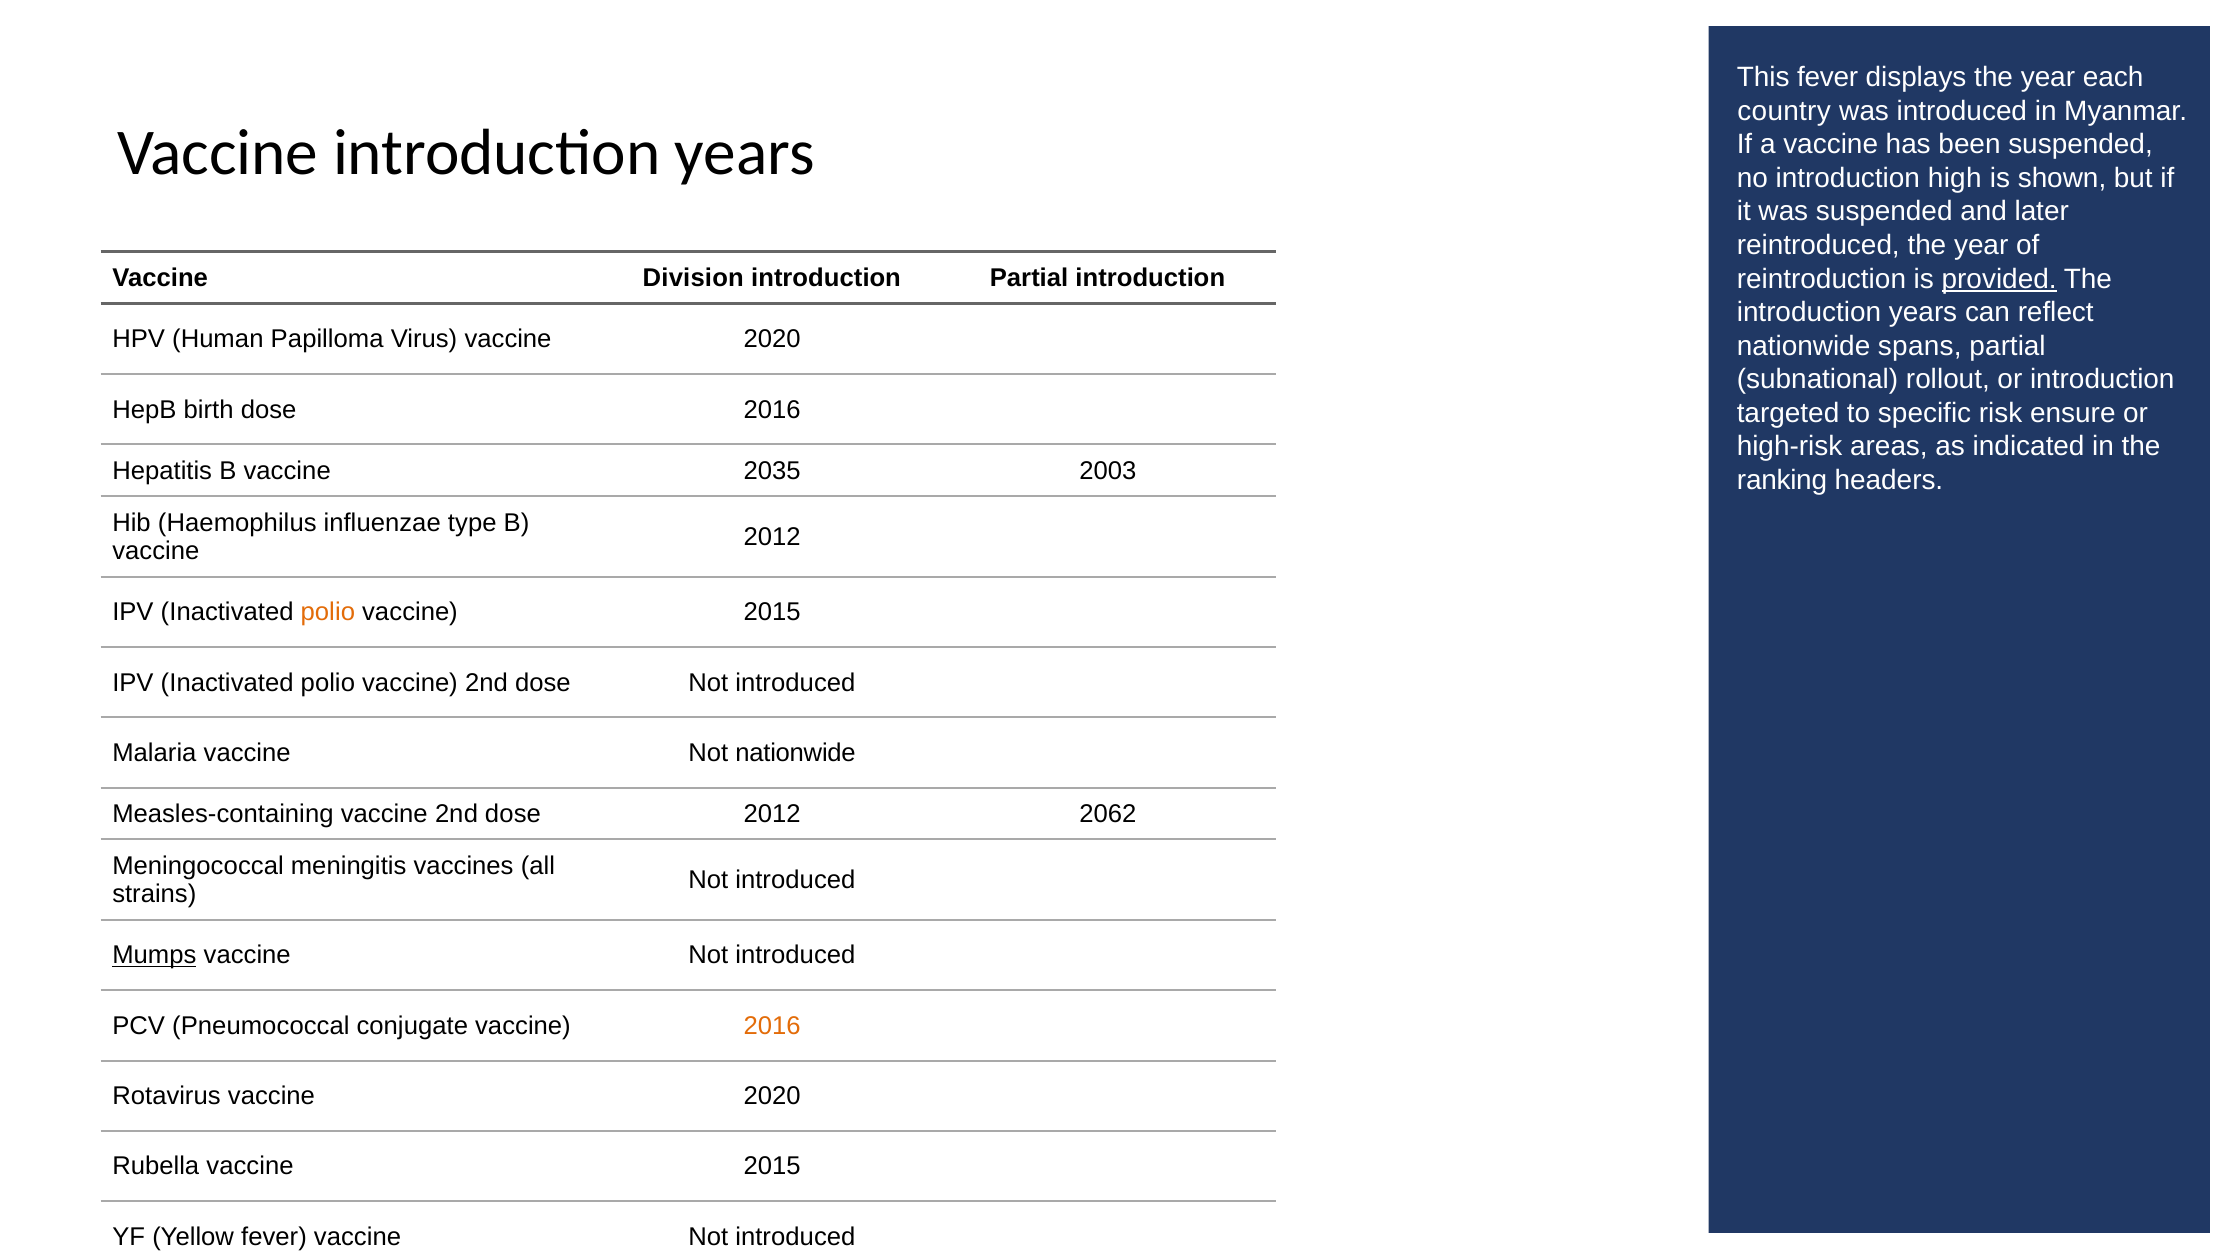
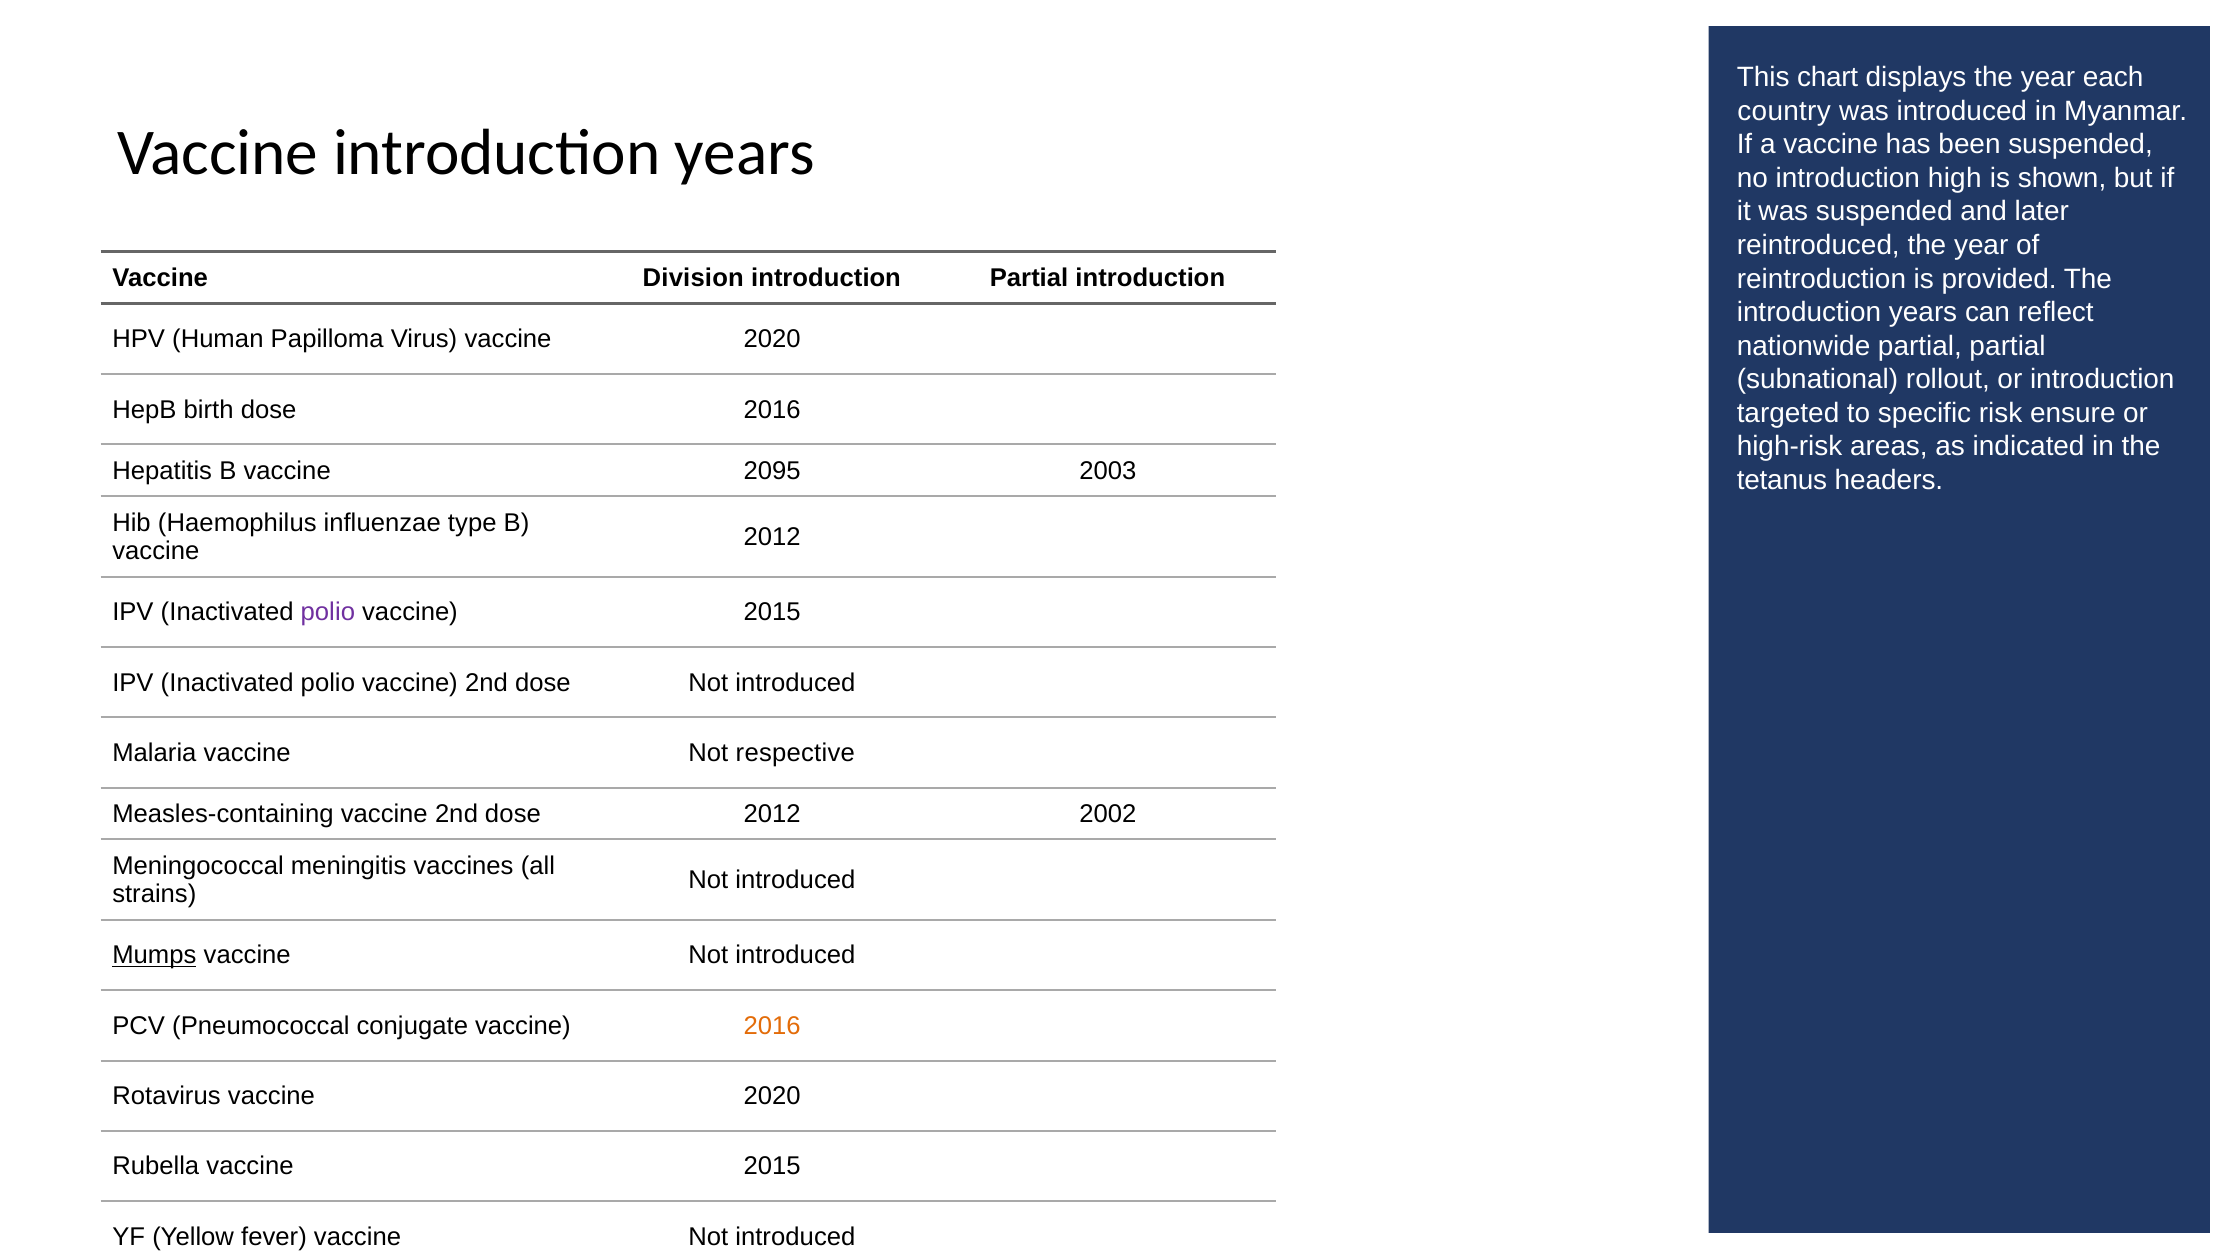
This fever: fever -> chart
provided underline: present -> none
nationwide spans: spans -> partial
2035: 2035 -> 2095
ranking: ranking -> tetanus
polio at (328, 612) colour: orange -> purple
Not nationwide: nationwide -> respective
2062: 2062 -> 2002
